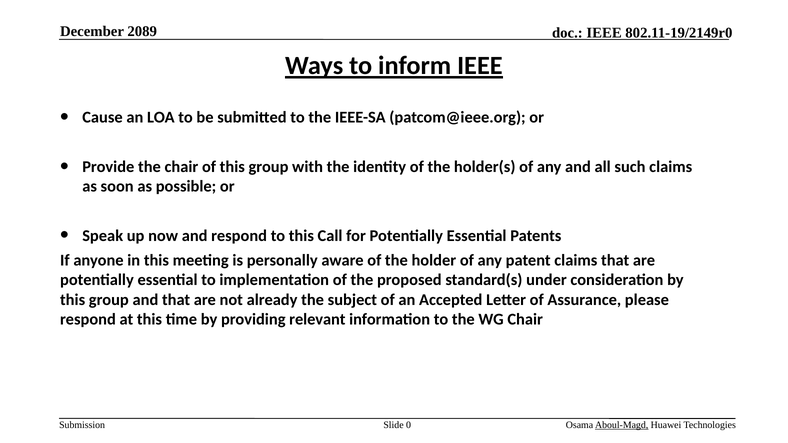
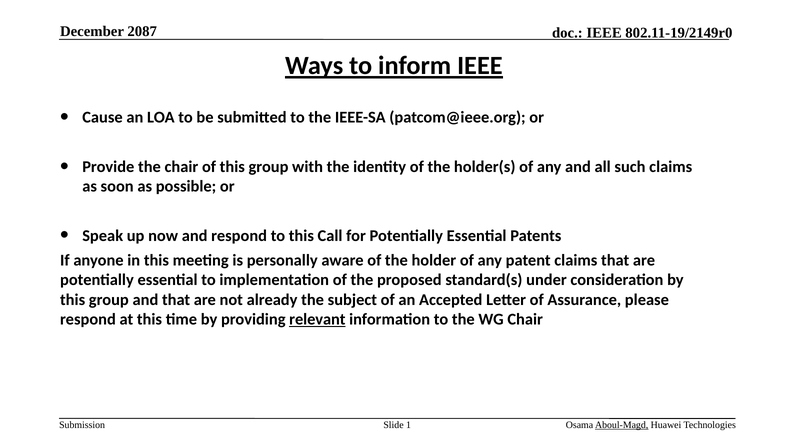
2089: 2089 -> 2087
relevant underline: none -> present
0: 0 -> 1
